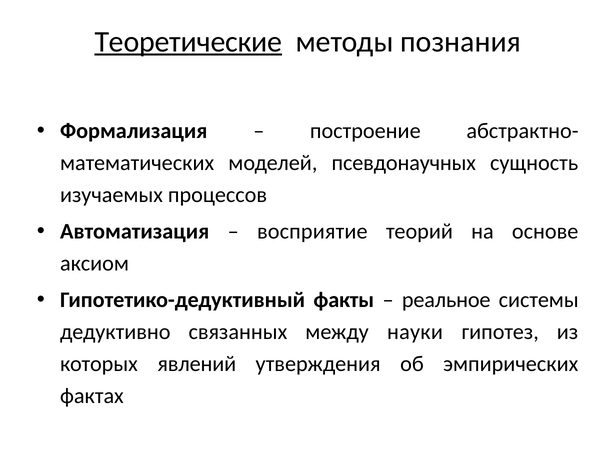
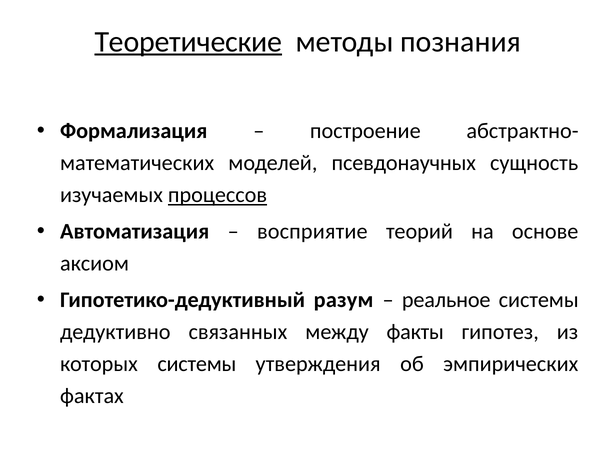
процессов underline: none -> present
факты: факты -> разум
науки: науки -> факты
которых явлений: явлений -> системы
